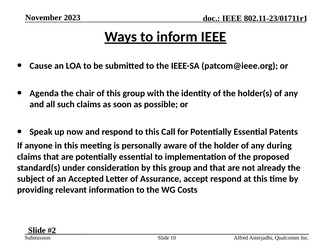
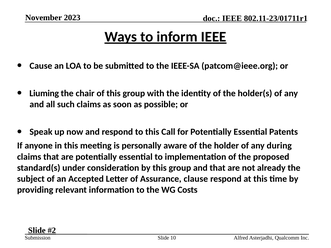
Agenda: Agenda -> Liuming
accept: accept -> clause
